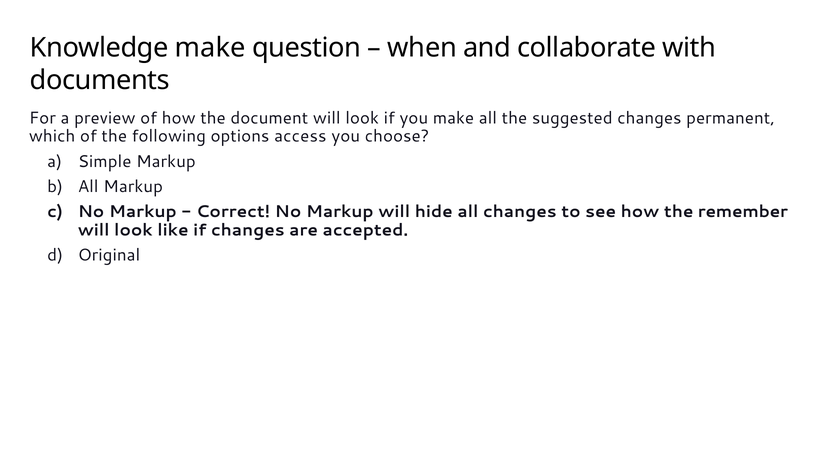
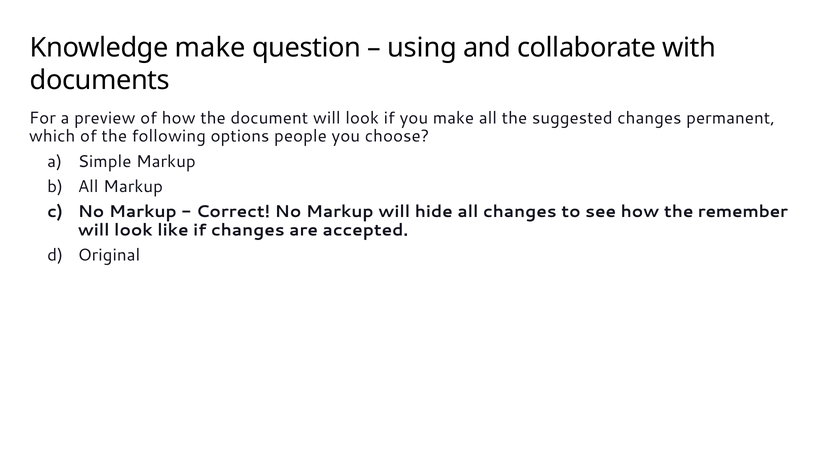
when: when -> using
access: access -> people
